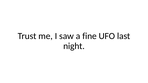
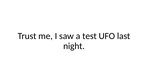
fine: fine -> test
